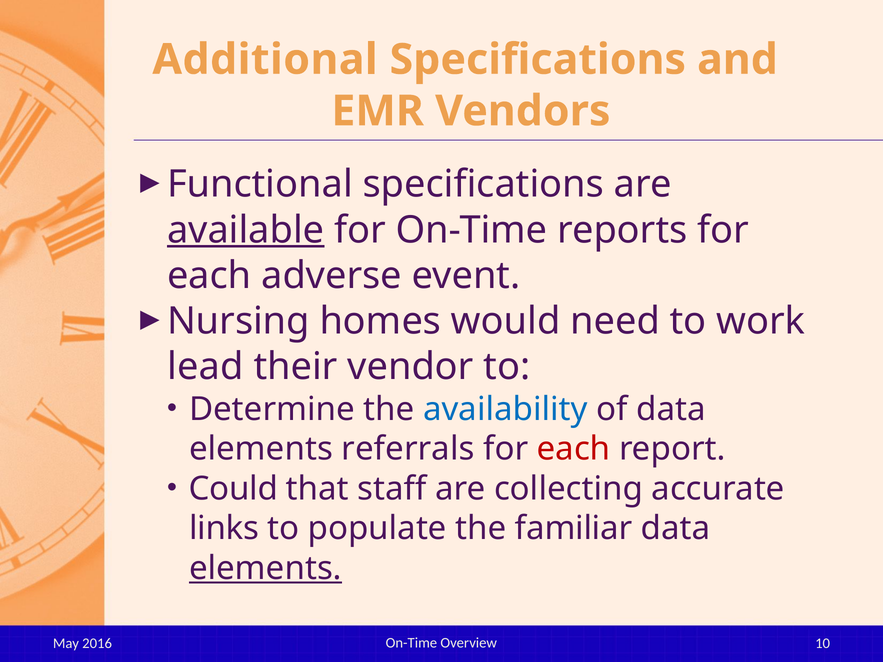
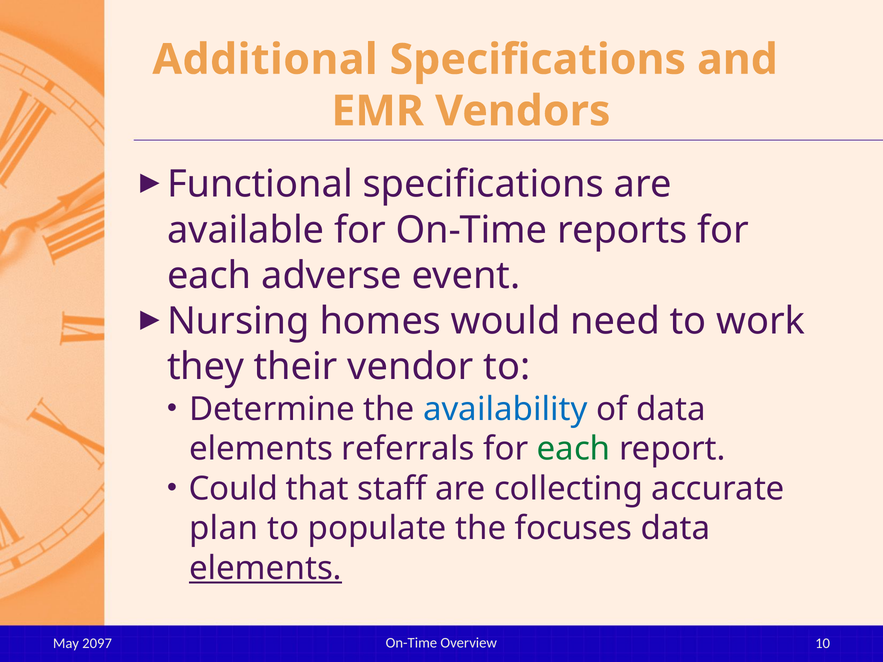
available underline: present -> none
lead: lead -> they
each at (574, 449) colour: red -> green
links: links -> plan
familiar: familiar -> focuses
2016: 2016 -> 2097
